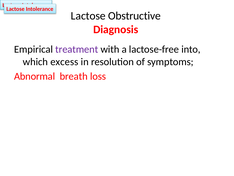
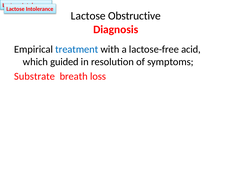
treatment colour: purple -> blue
into: into -> acid
excess: excess -> guided
Abnormal: Abnormal -> Substrate
